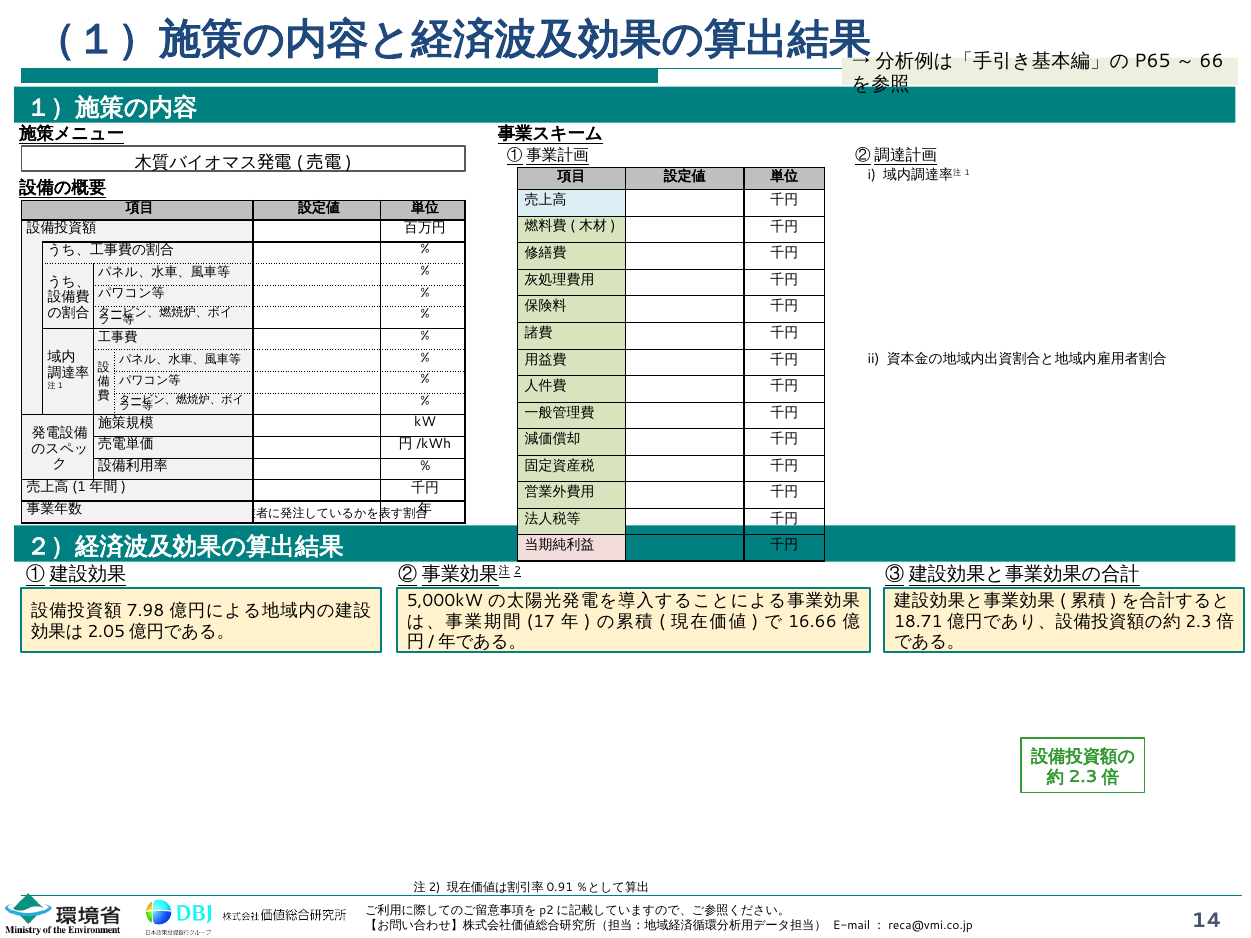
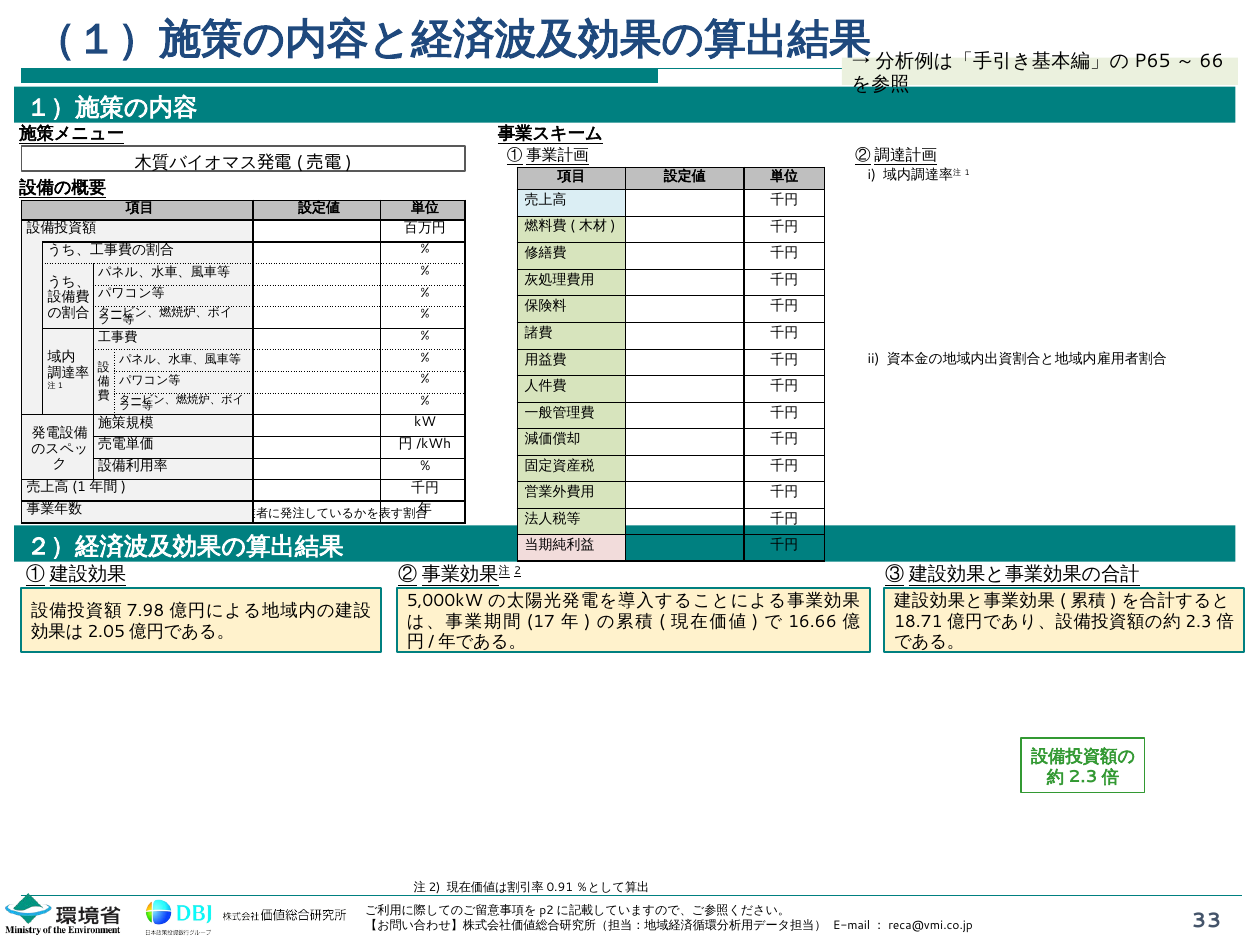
14: 14 -> 33
